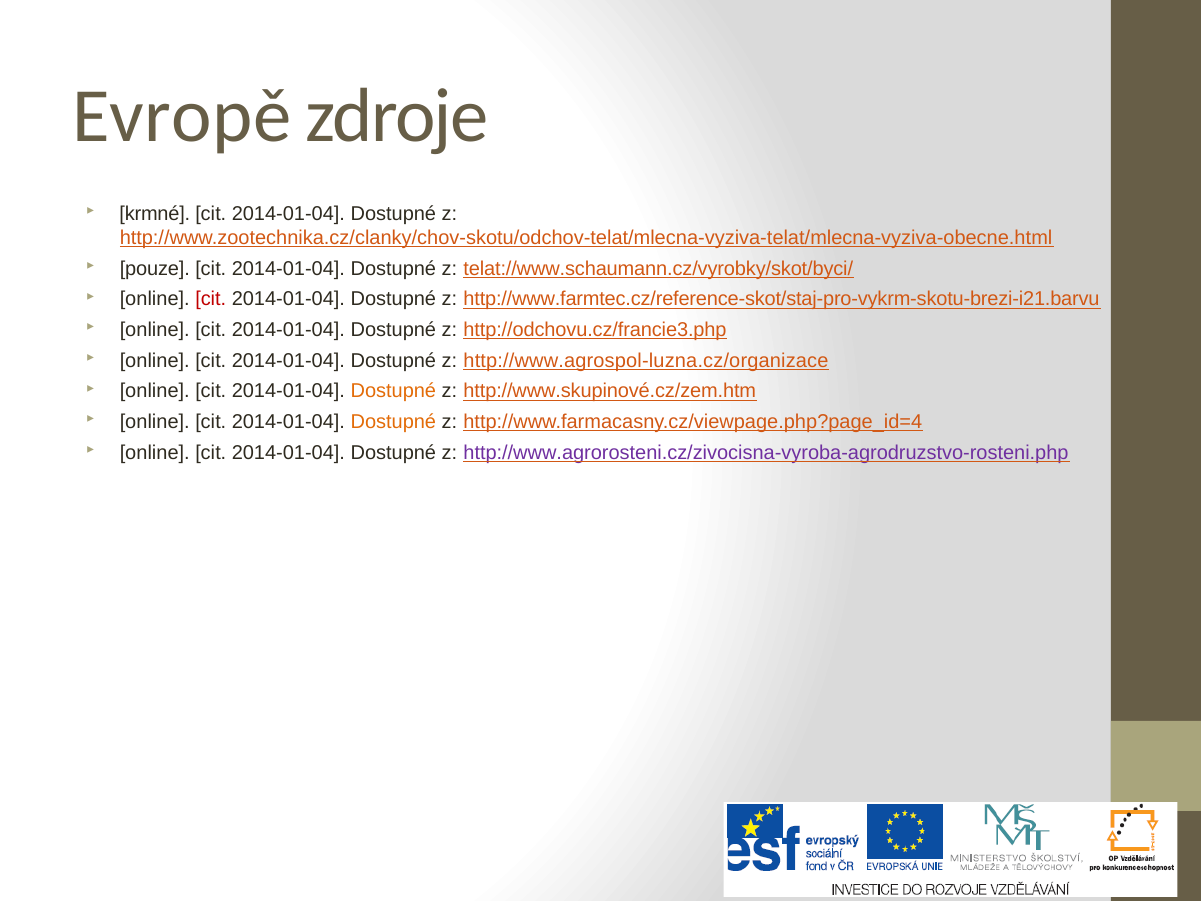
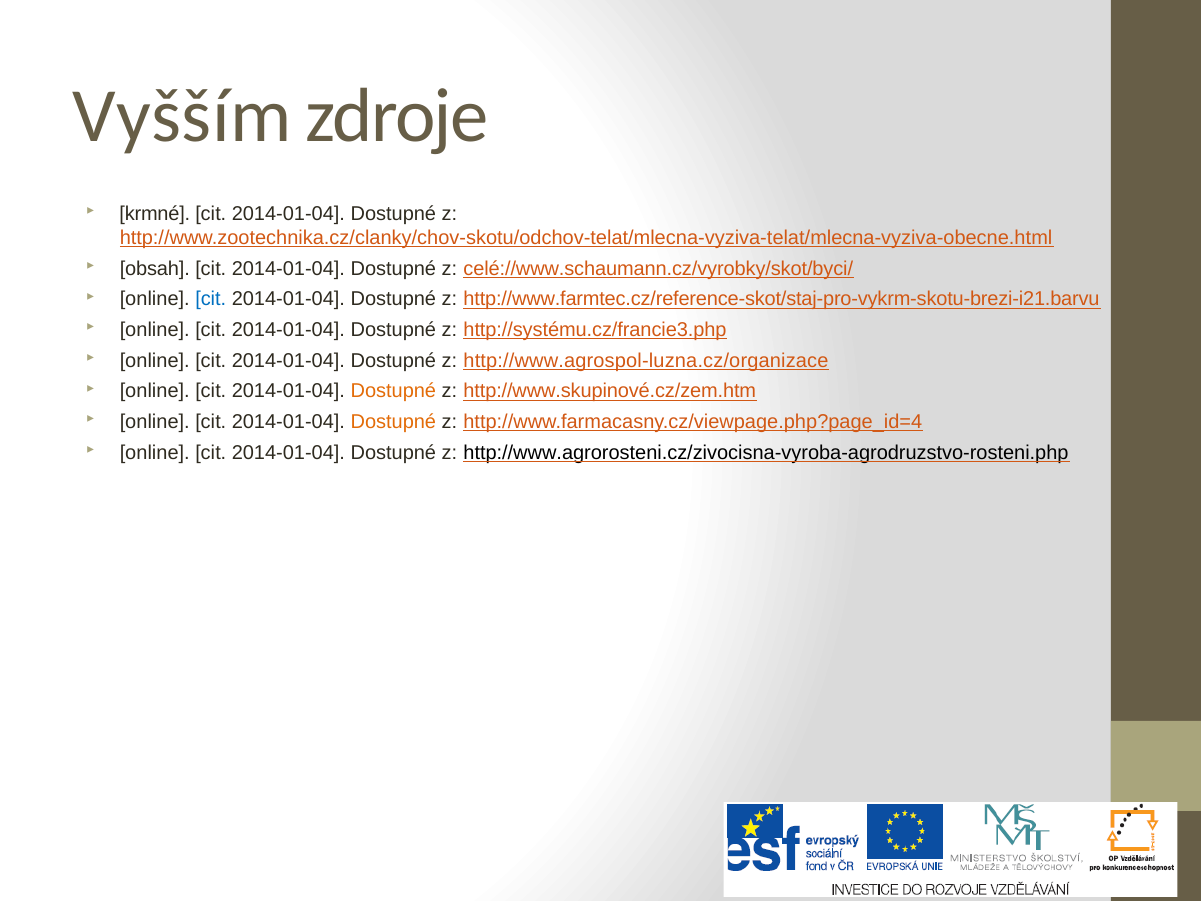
Evropě: Evropě -> Vyšším
pouze: pouze -> obsah
telat://www.schaumann.cz/vyrobky/skot/byci/: telat://www.schaumann.cz/vyrobky/skot/byci/ -> celé://www.schaumann.cz/vyrobky/skot/byci/
cit at (211, 299) colour: red -> blue
http://odchovu.cz/francie3.php: http://odchovu.cz/francie3.php -> http://systému.cz/francie3.php
http://www.agrorosteni.cz/zivocisna-vyroba-agrodruzstvo-rosteni.php colour: purple -> black
